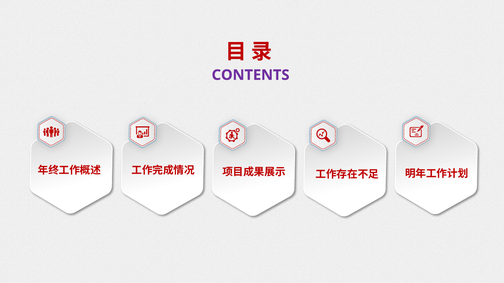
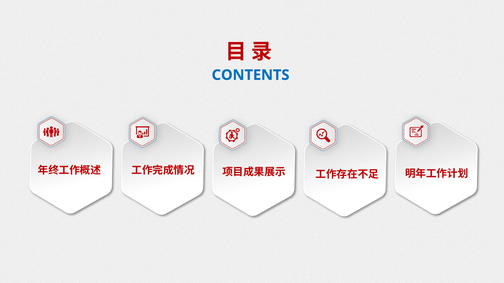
CONTENTS colour: purple -> blue
